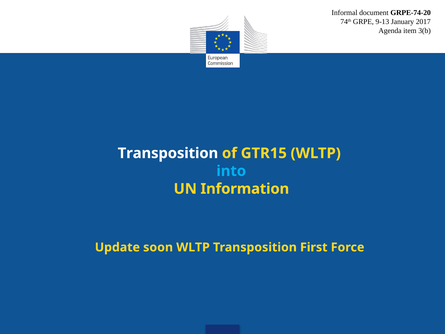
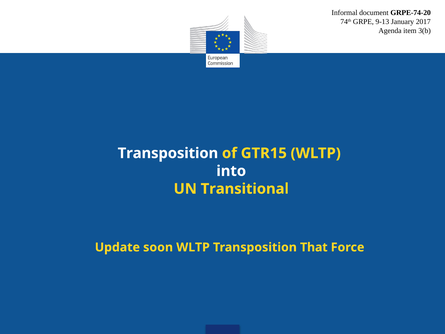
into colour: light blue -> white
Information: Information -> Transitional
First: First -> That
